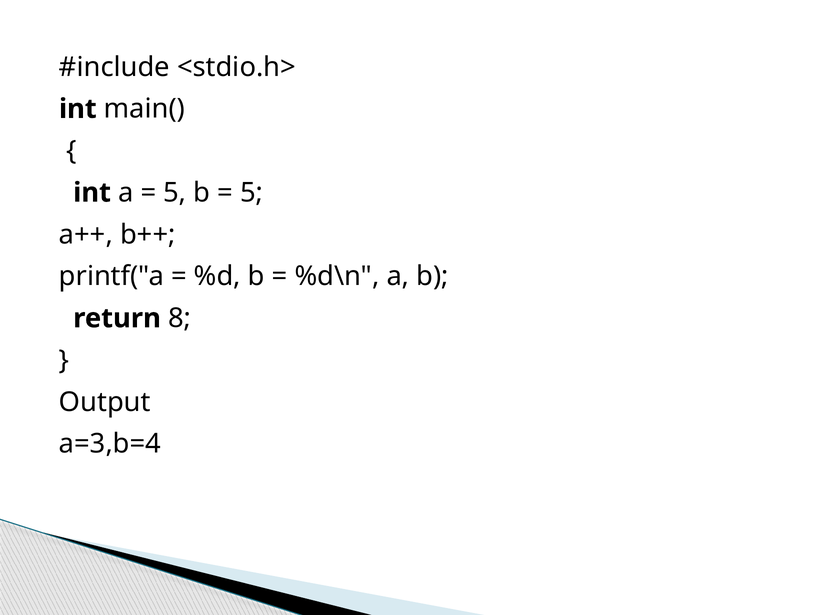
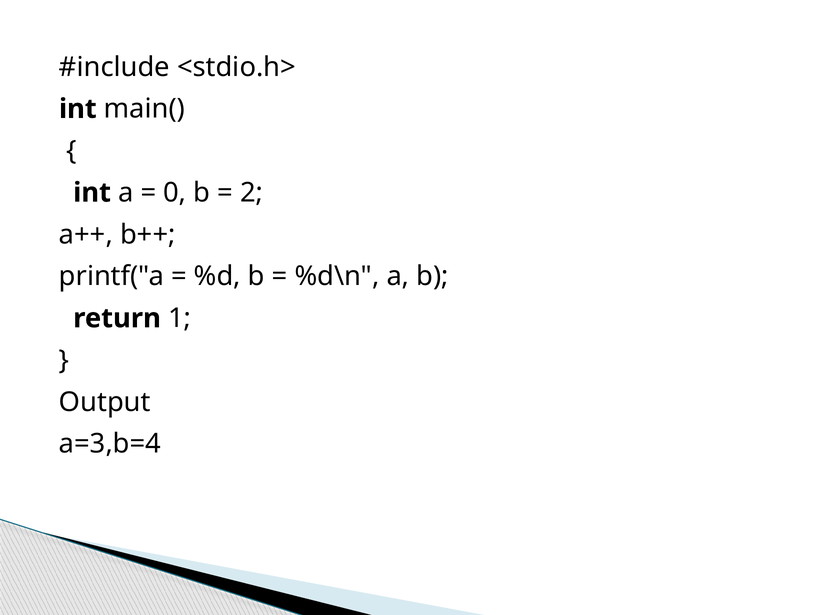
5 at (175, 193): 5 -> 0
5 at (252, 193): 5 -> 2
8: 8 -> 1
